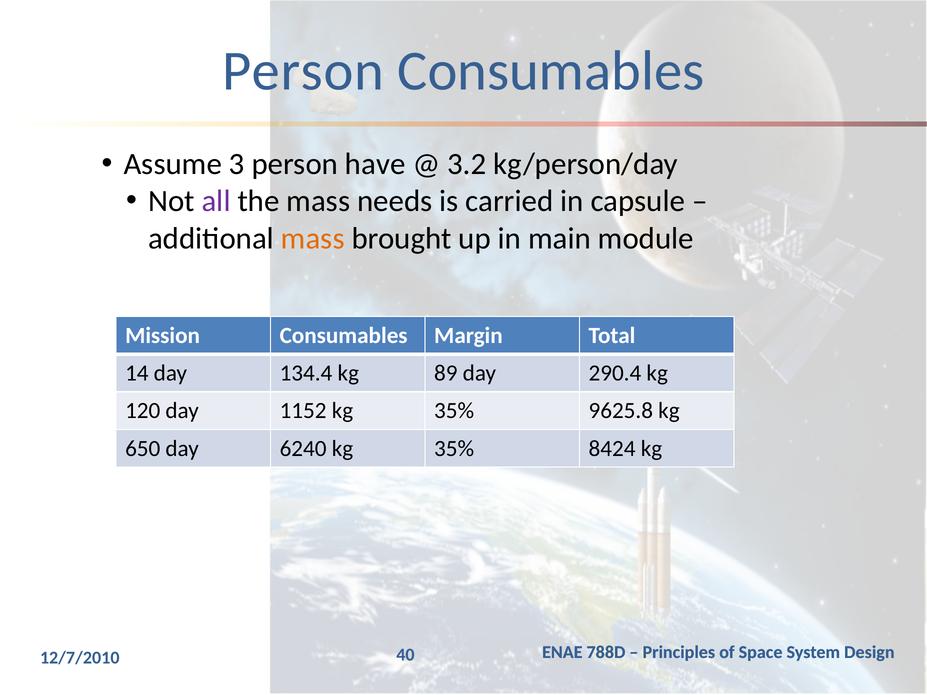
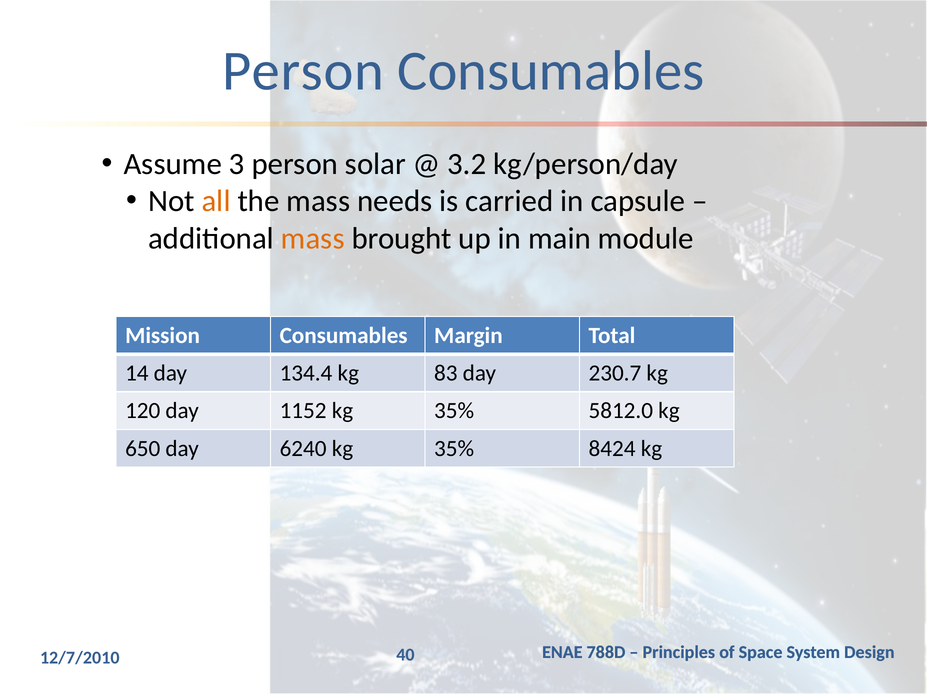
have: have -> solar
all colour: purple -> orange
89: 89 -> 83
290.4: 290.4 -> 230.7
9625.8: 9625.8 -> 5812.0
